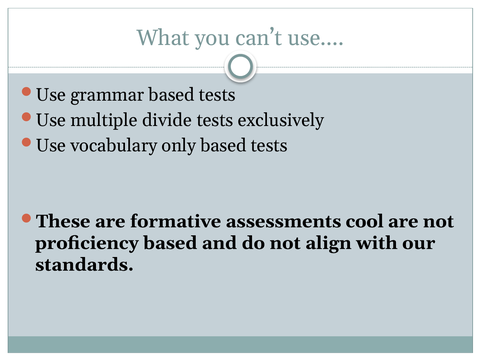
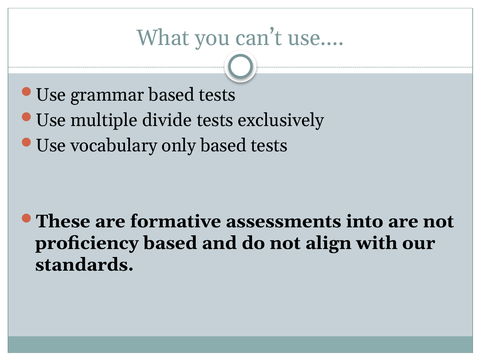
cool: cool -> into
